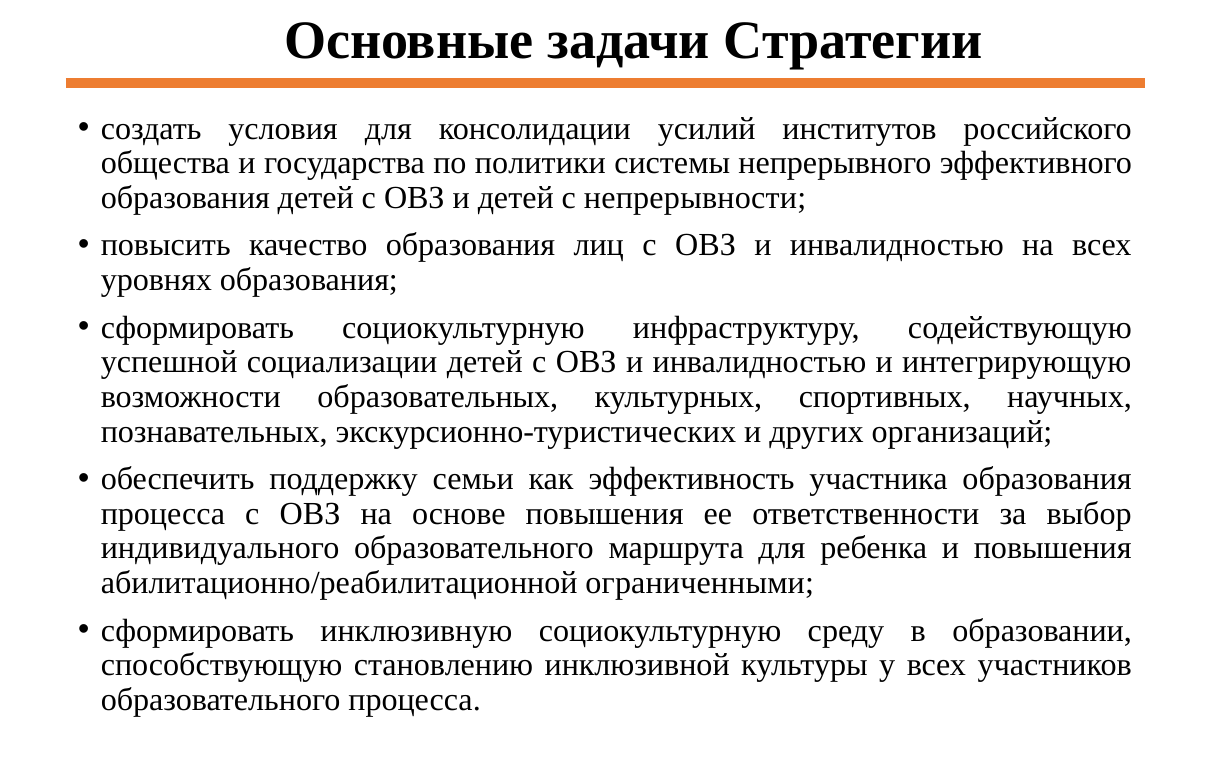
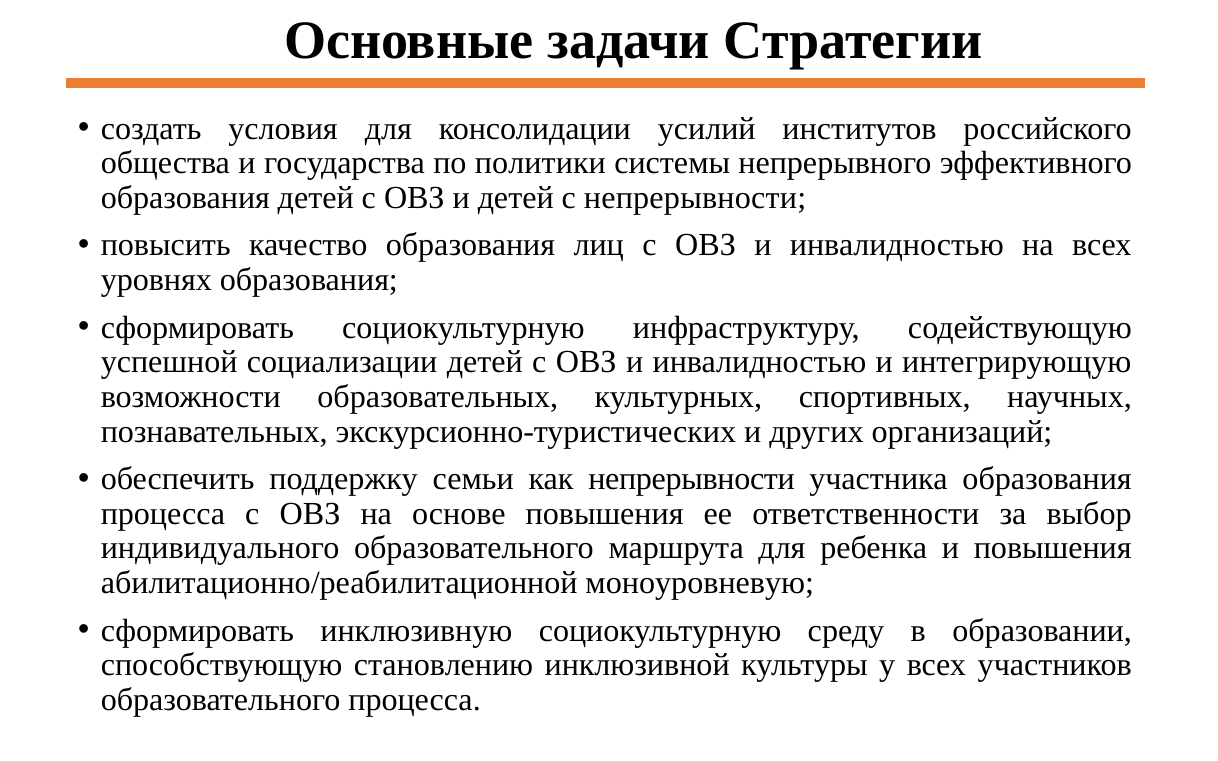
как эффективность: эффективность -> непрерывности
ограниченными: ограниченными -> моноуровневую
